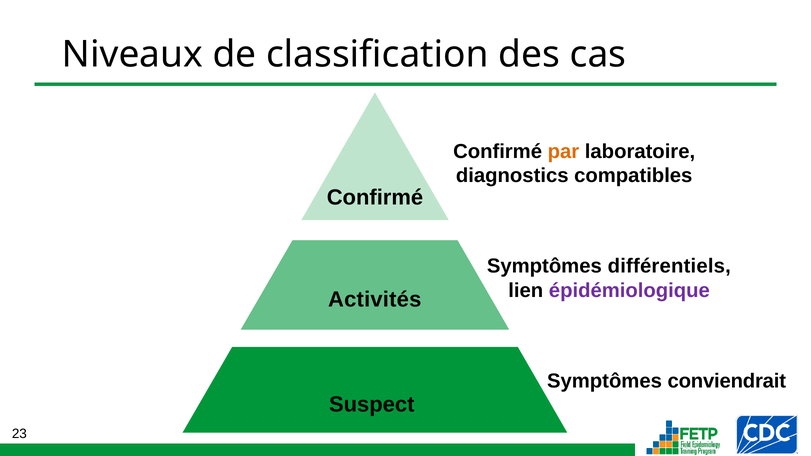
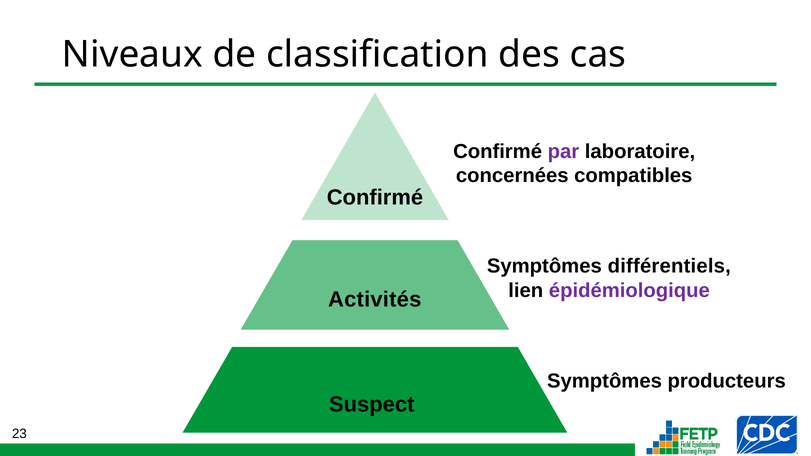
par colour: orange -> purple
diagnostics: diagnostics -> concernées
conviendrait: conviendrait -> producteurs
